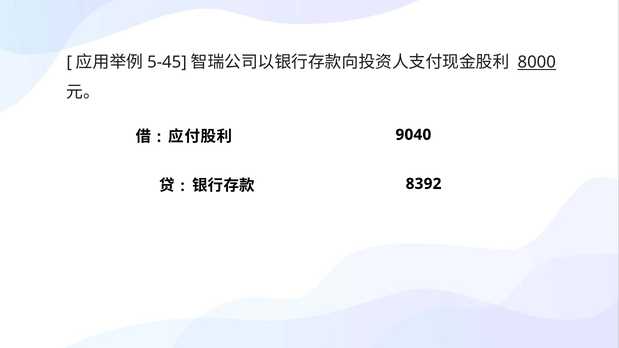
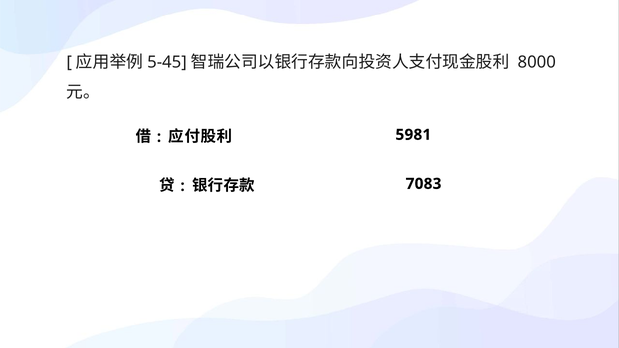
8000 underline: present -> none
9040: 9040 -> 5981
8392: 8392 -> 7083
